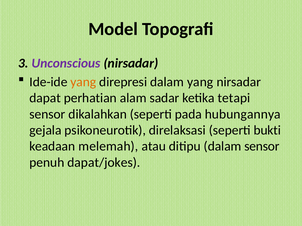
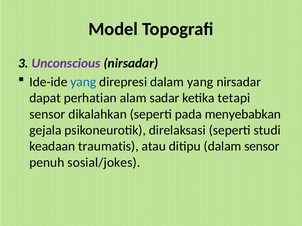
yang at (83, 82) colour: orange -> blue
hubungannya: hubungannya -> menyebabkan
bukti: bukti -> studi
melemah: melemah -> traumatis
dapat/jokes: dapat/jokes -> sosial/jokes
